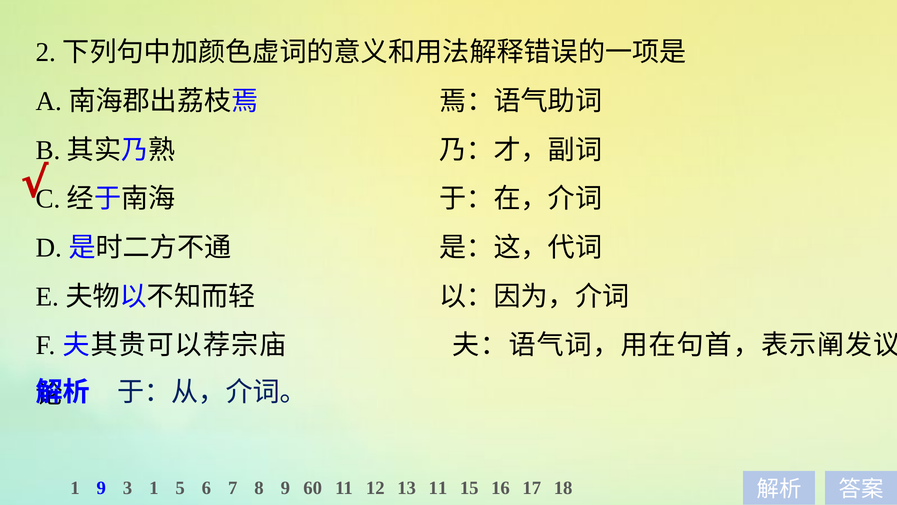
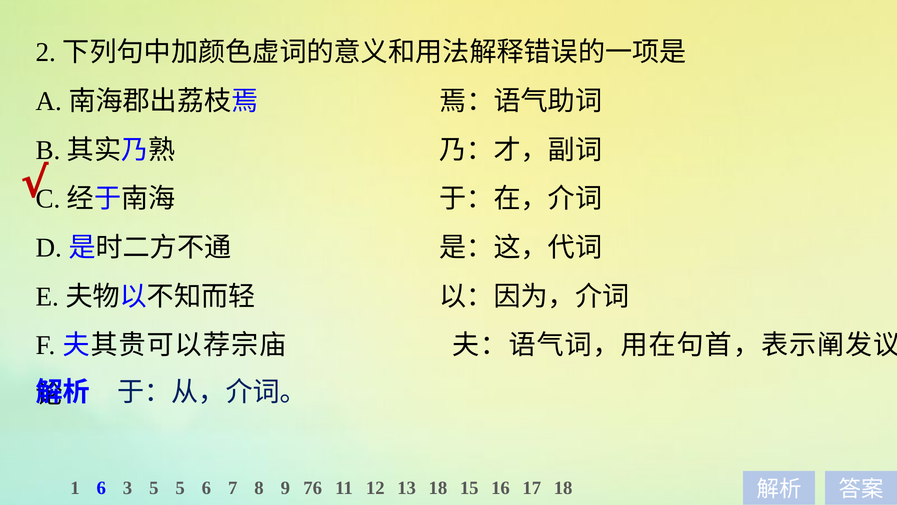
1 9: 9 -> 6
3 1: 1 -> 5
60: 60 -> 76
13 11: 11 -> 18
